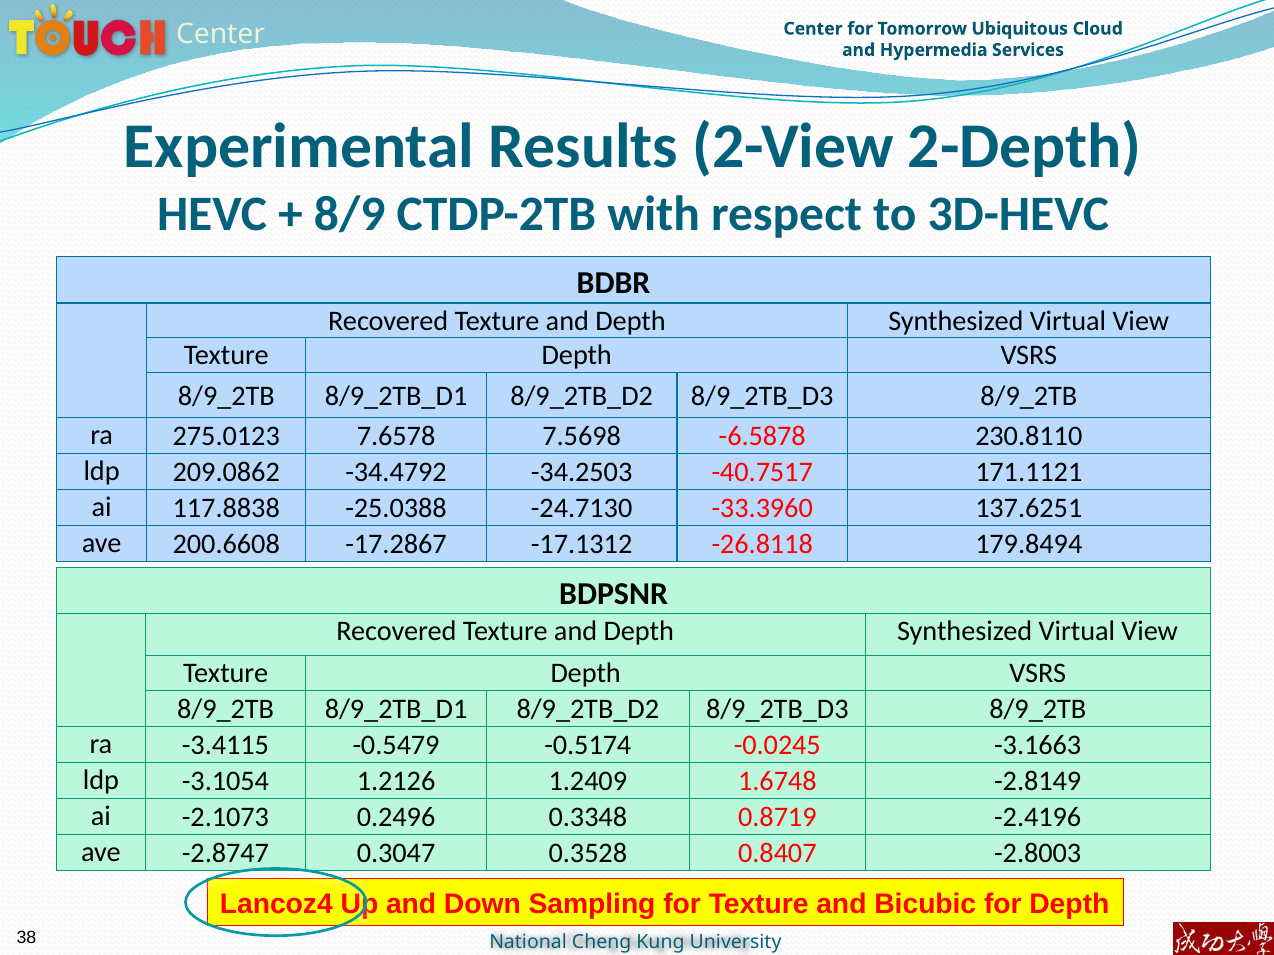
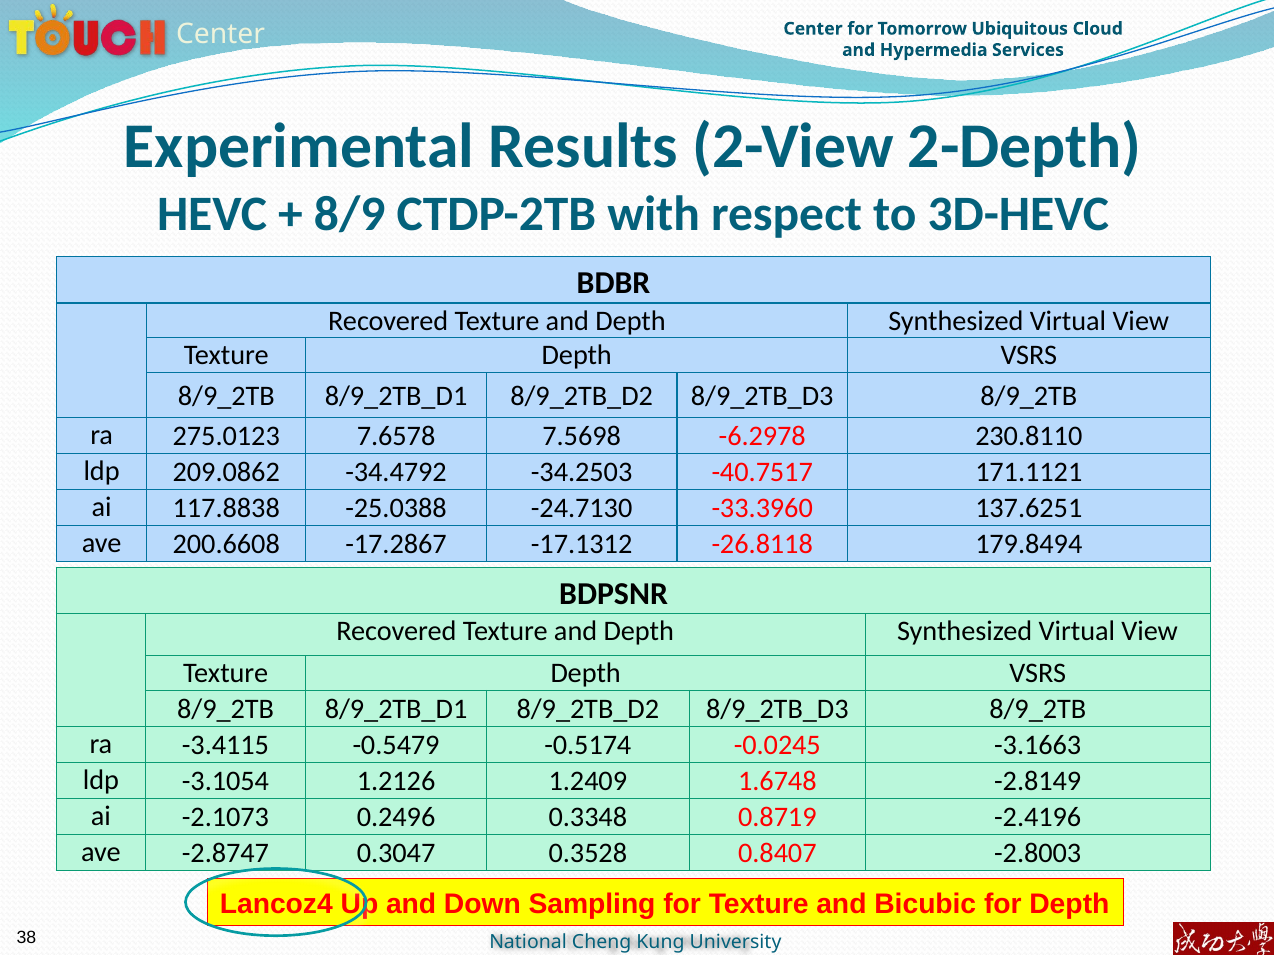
-6.5878: -6.5878 -> -6.2978
